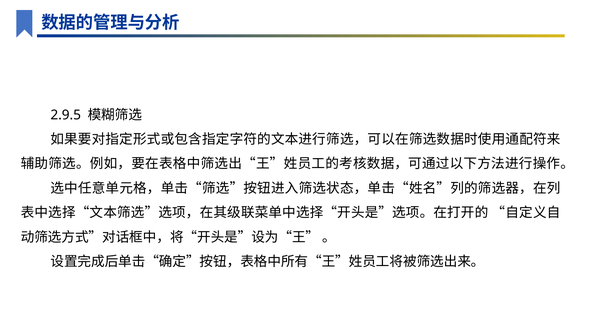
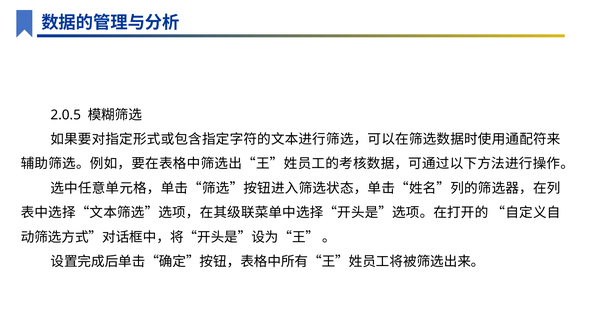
2.9.5: 2.9.5 -> 2.0.5
